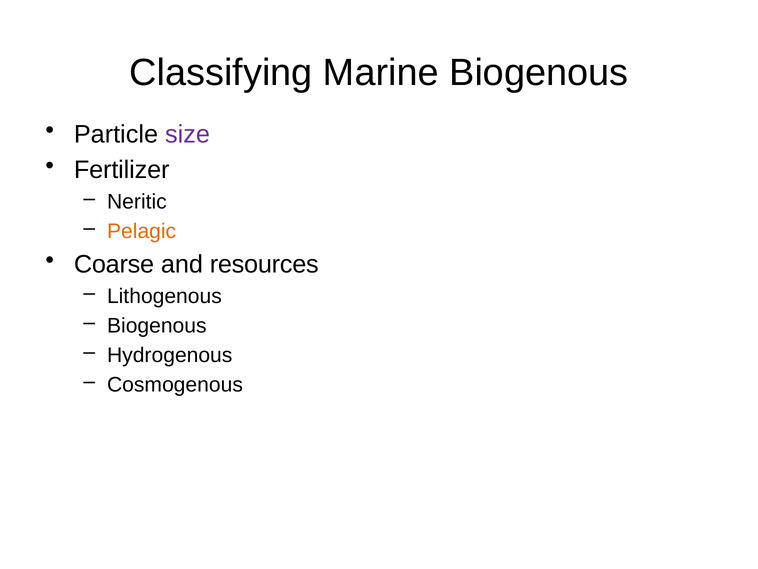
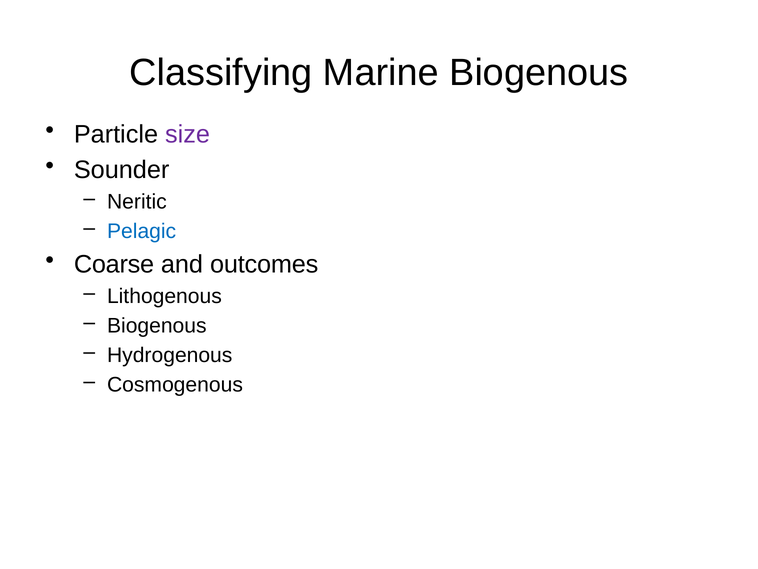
Fertilizer: Fertilizer -> Sounder
Pelagic colour: orange -> blue
resources: resources -> outcomes
